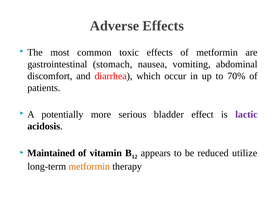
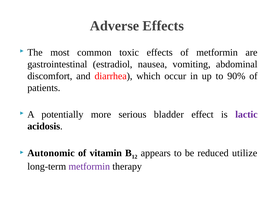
stomach: stomach -> estradiol
70%: 70% -> 90%
Maintained: Maintained -> Autonomic
metformin at (89, 166) colour: orange -> purple
